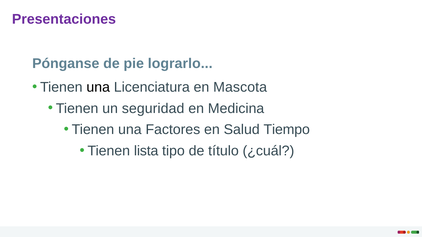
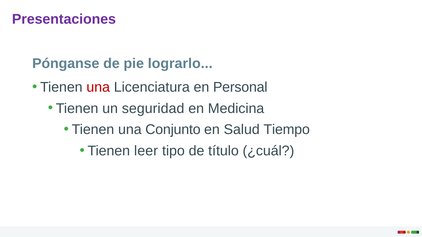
una at (98, 87) colour: black -> red
Mascota: Mascota -> Personal
Factores: Factores -> Conjunto
lista: lista -> leer
